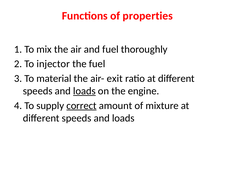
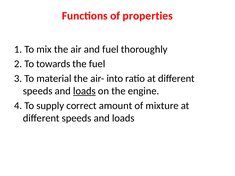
injector: injector -> towards
exit: exit -> into
correct underline: present -> none
